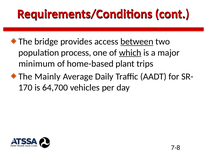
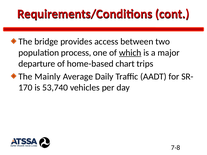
between underline: present -> none
minimum: minimum -> departure
plant: plant -> chart
64,700: 64,700 -> 53,740
